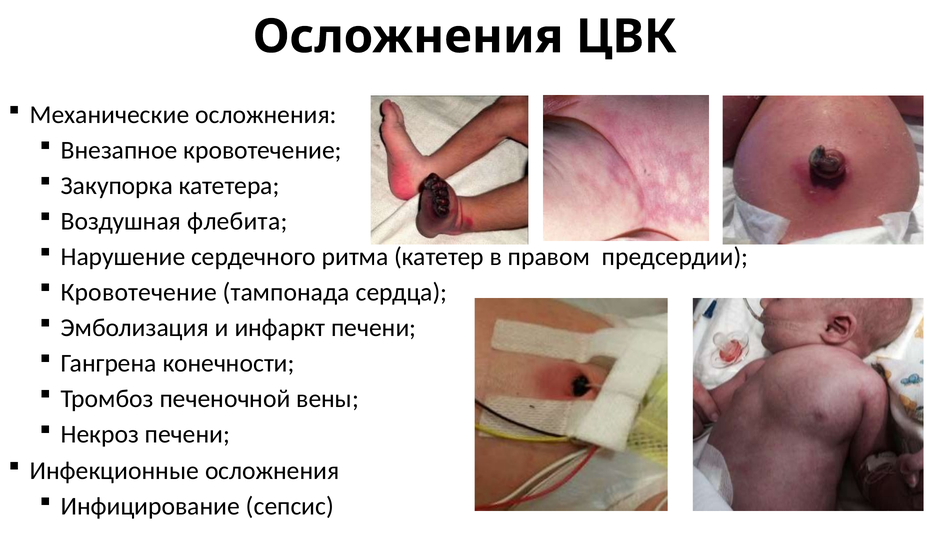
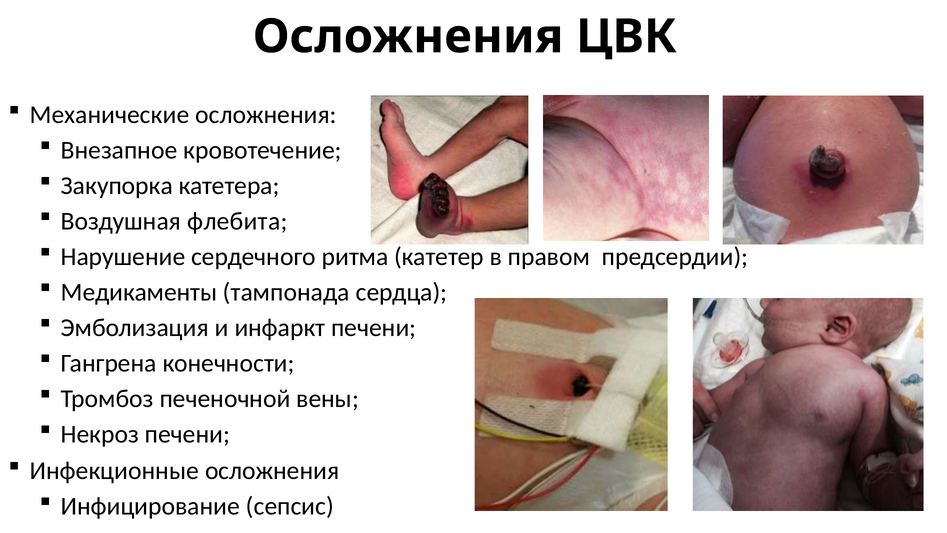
Кровотечение at (139, 292): Кровотечение -> Медикаменты
